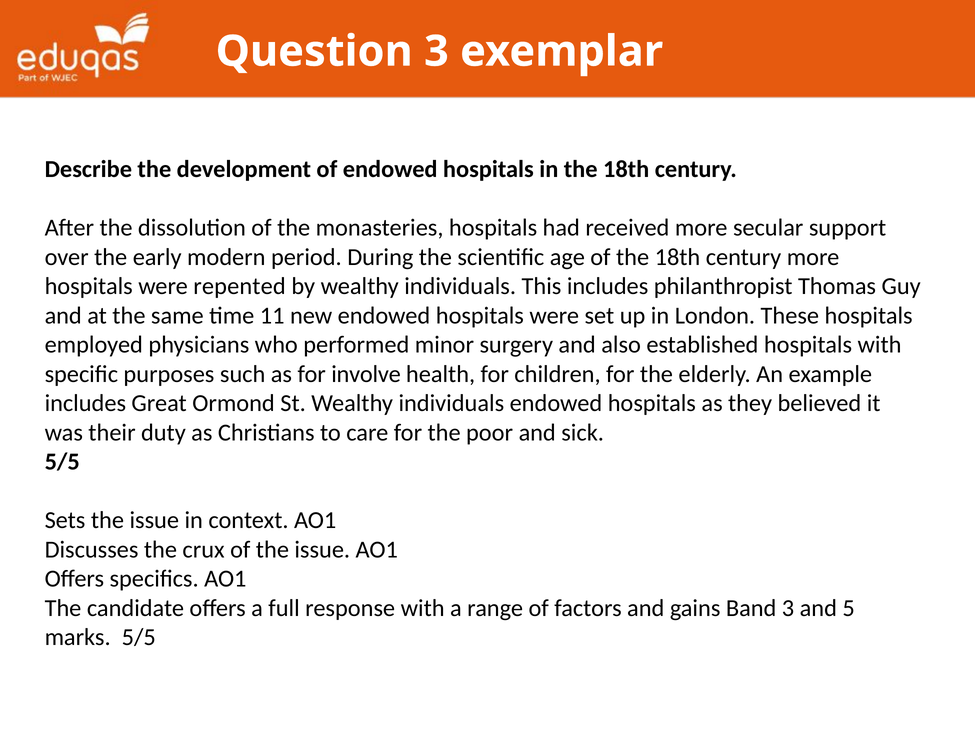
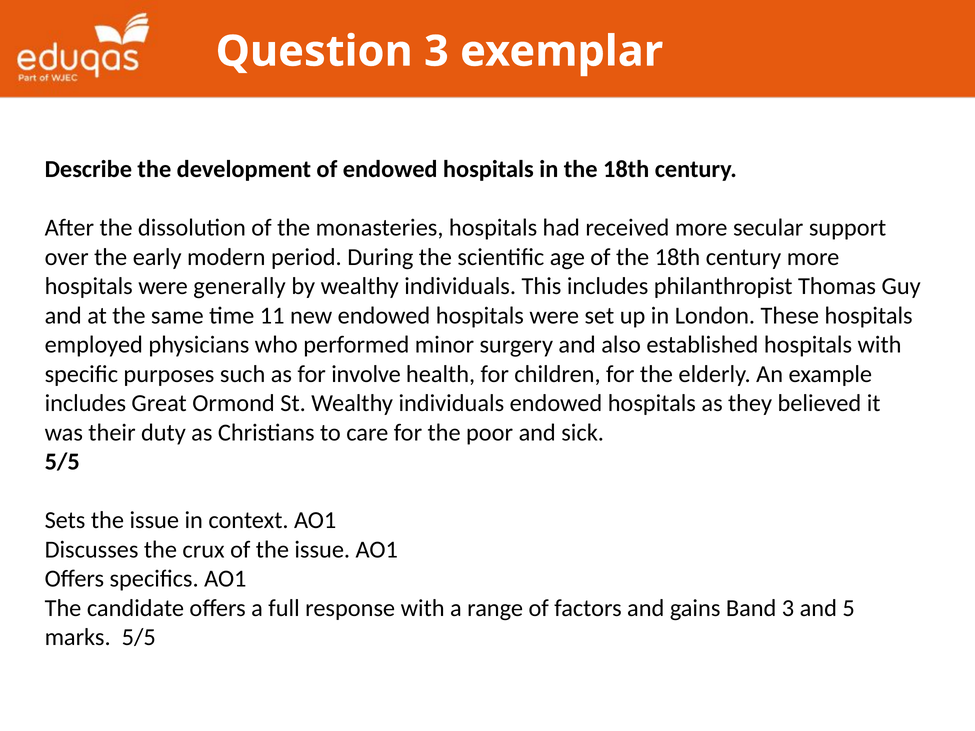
repented: repented -> generally
